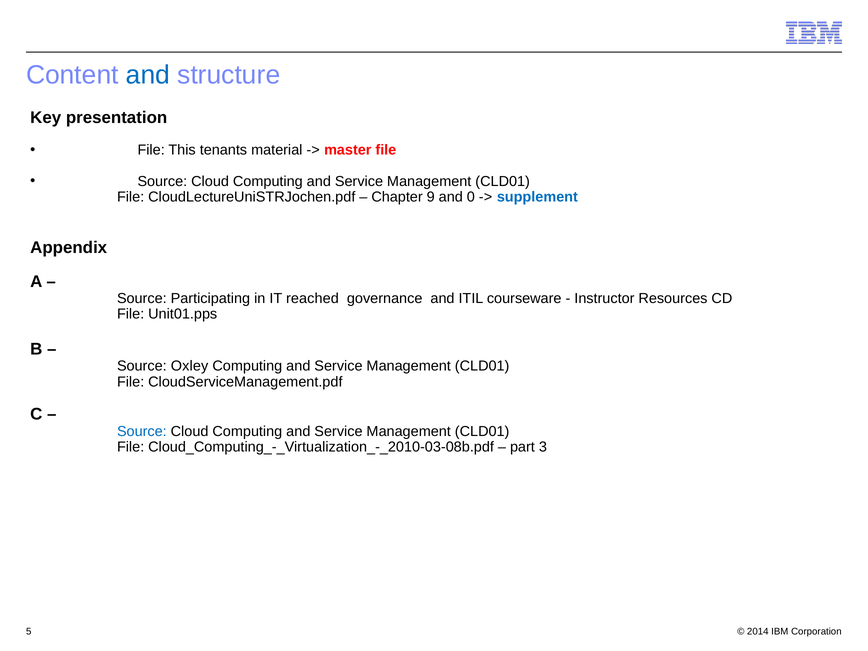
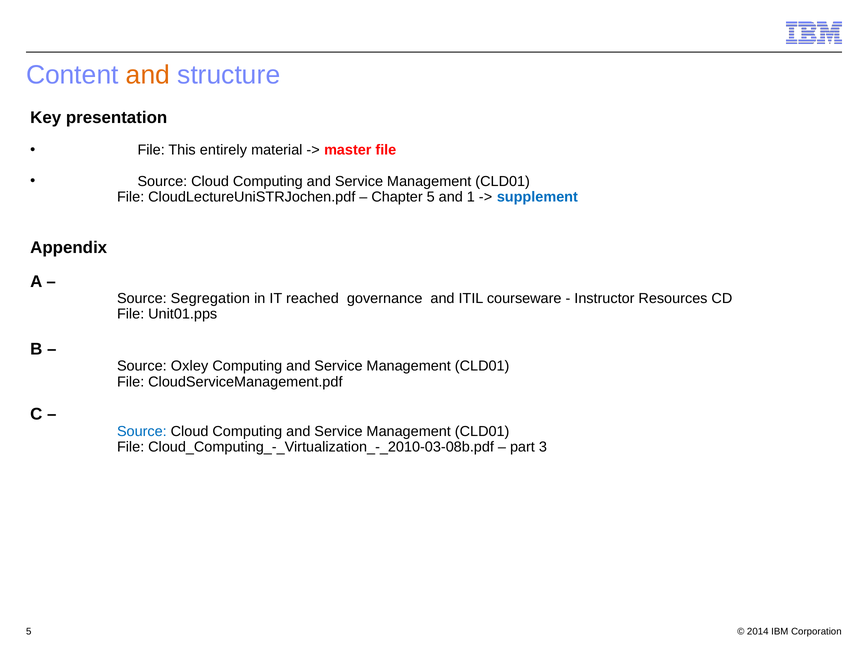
and at (148, 75) colour: blue -> orange
tenants: tenants -> entirely
Chapter 9: 9 -> 5
0: 0 -> 1
Participating: Participating -> Segregation
